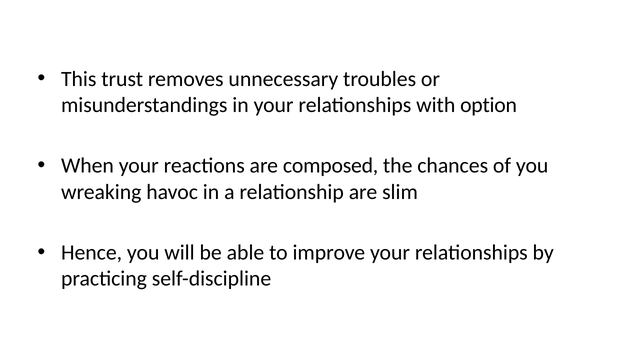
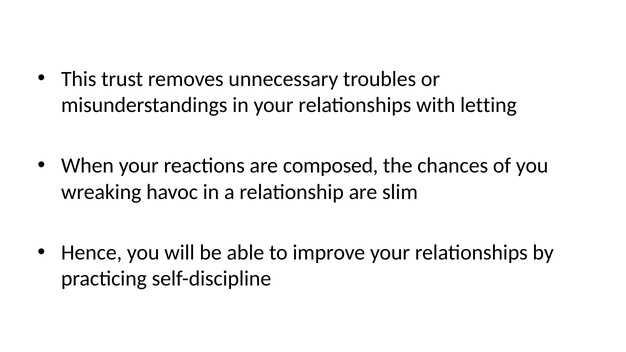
option: option -> letting
